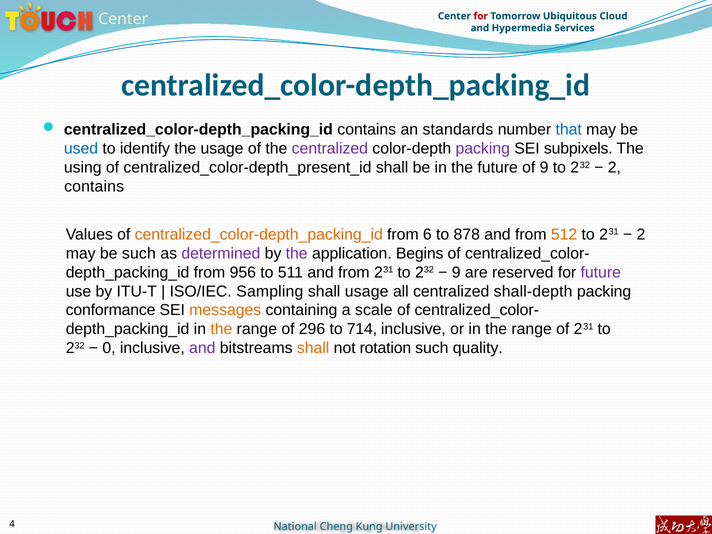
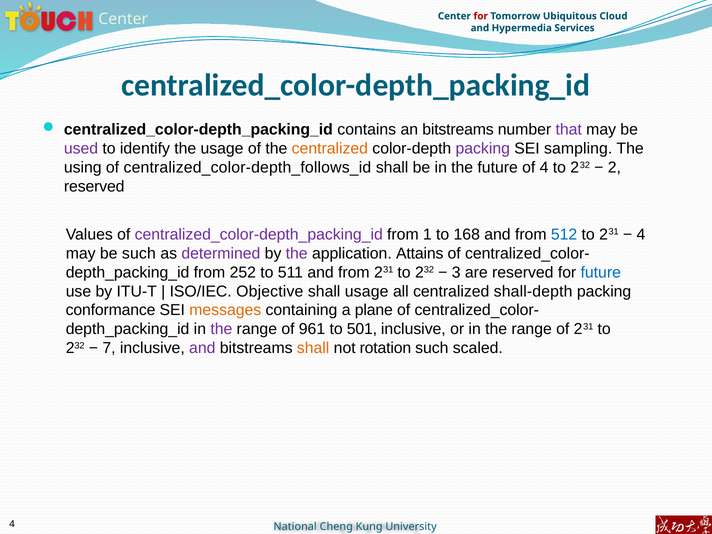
an standards: standards -> bitstreams
that colour: blue -> purple
used colour: blue -> purple
centralized at (330, 149) colour: purple -> orange
subpixels: subpixels -> sampling
centralized_color-depth_present_id: centralized_color-depth_present_id -> centralized_color-depth_follows_id
of 9: 9 -> 4
contains at (94, 187): contains -> reserved
centralized_color-depth_packing_id at (259, 234) colour: orange -> purple
6: 6 -> 1
878: 878 -> 168
512 colour: orange -> blue
2 at (641, 234): 2 -> 4
Begins: Begins -> Attains
956: 956 -> 252
9 at (456, 272): 9 -> 3
future at (601, 272) colour: purple -> blue
Sampling: Sampling -> Objective
scale: scale -> plane
the at (221, 329) colour: orange -> purple
296: 296 -> 961
714: 714 -> 501
0: 0 -> 7
quality: quality -> scaled
